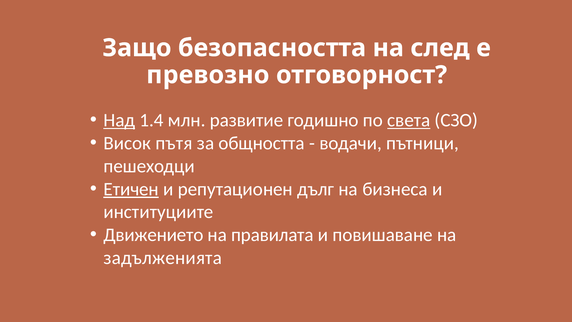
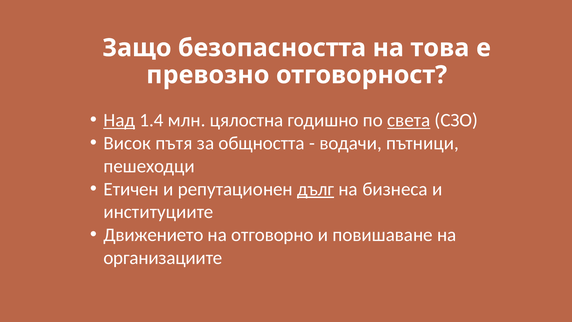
след: след -> това
развитие: развитие -> цялостна
Етичен underline: present -> none
дълг underline: none -> present
правилата: правилата -> отговорно
задълженията: задълженията -> организациите
